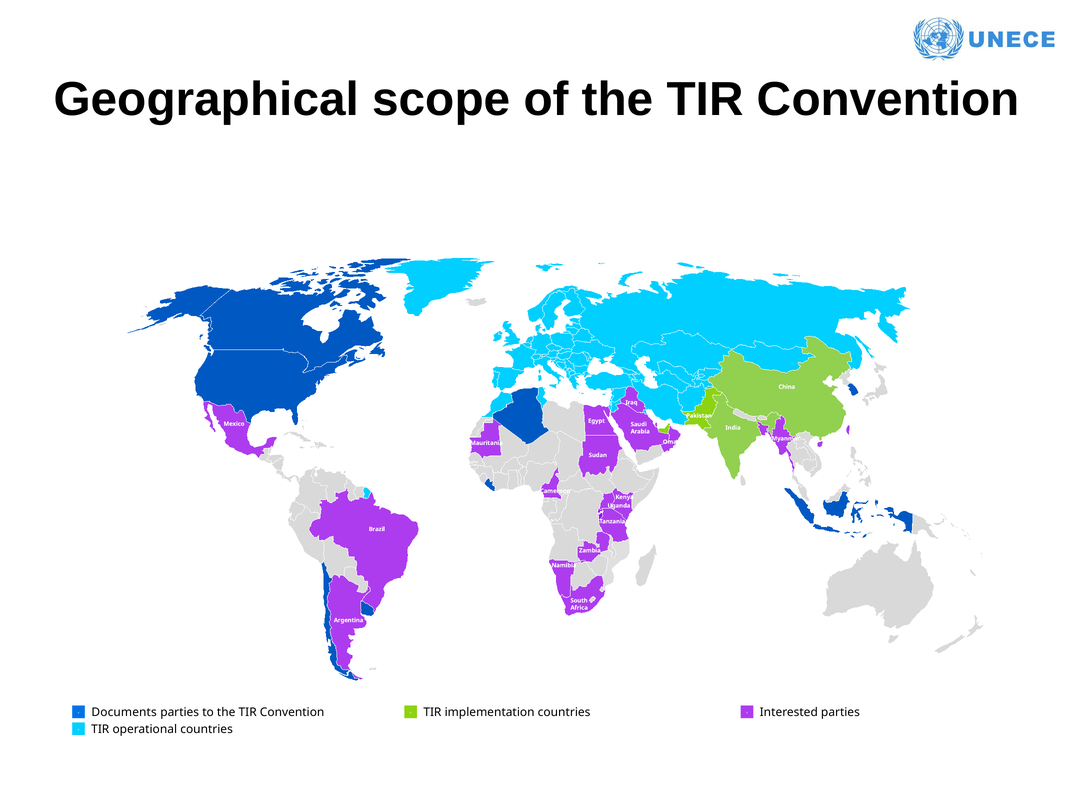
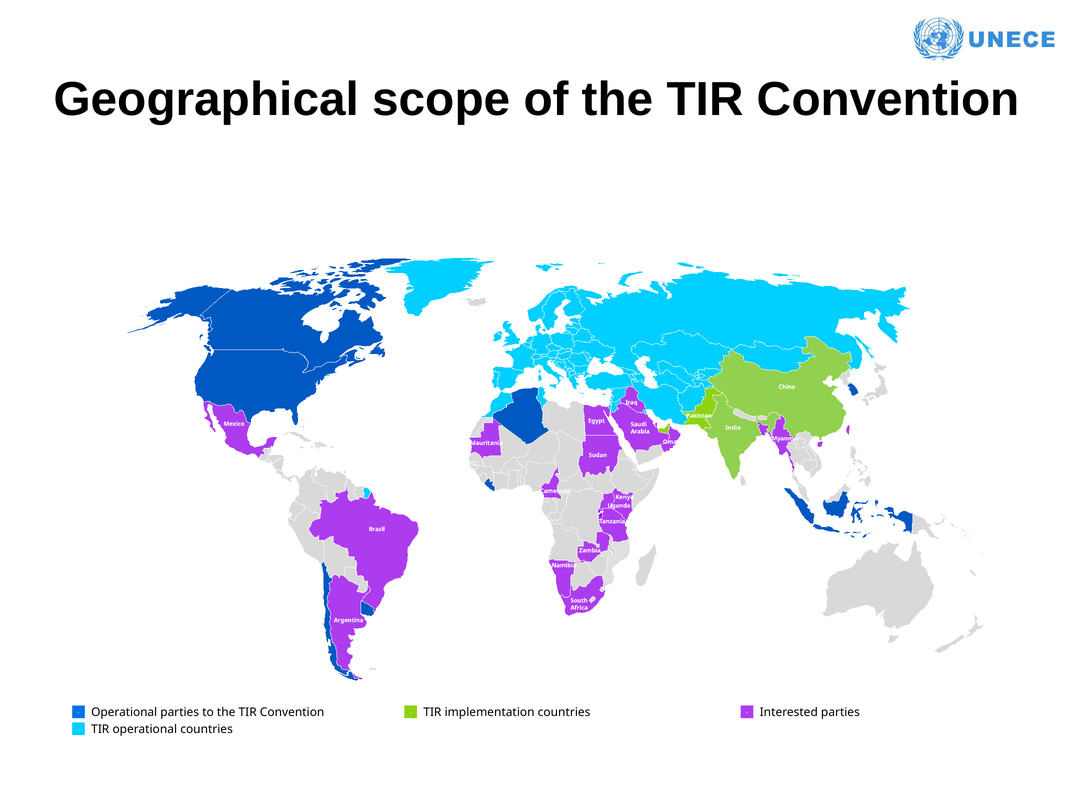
Documents at (124, 713): Documents -> Operational
